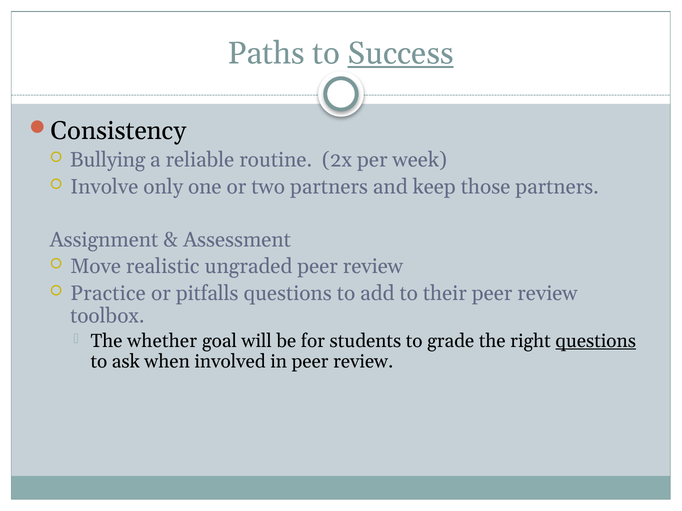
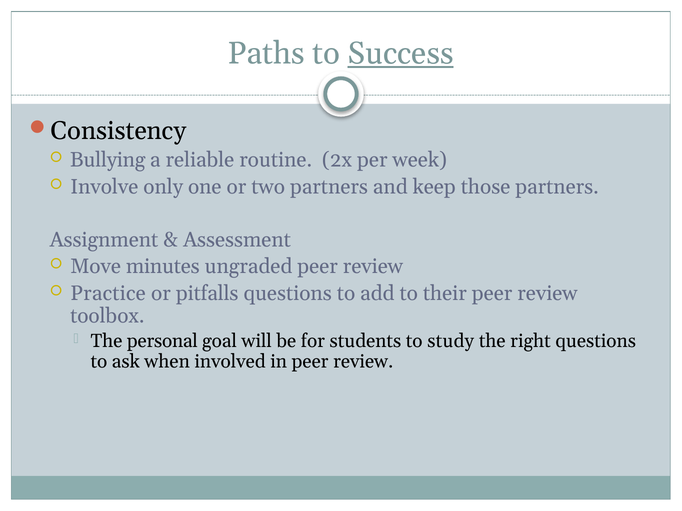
realistic: realistic -> minutes
whether: whether -> personal
grade: grade -> study
questions at (596, 341) underline: present -> none
